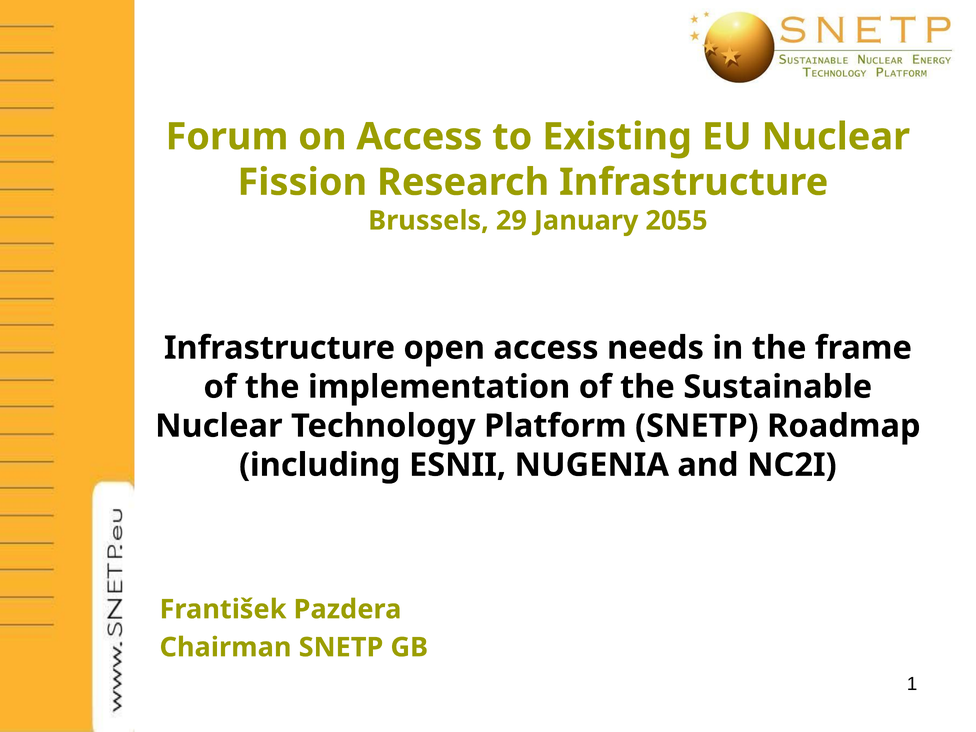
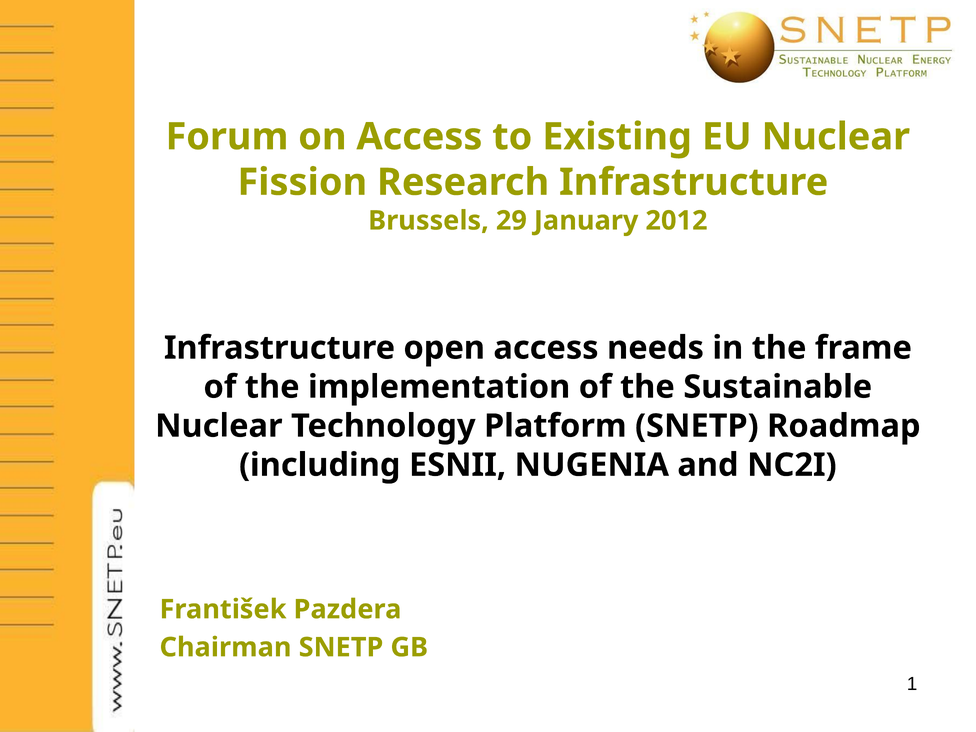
2055: 2055 -> 2012
